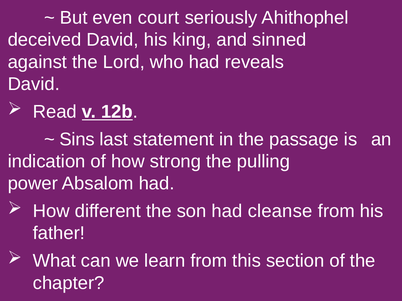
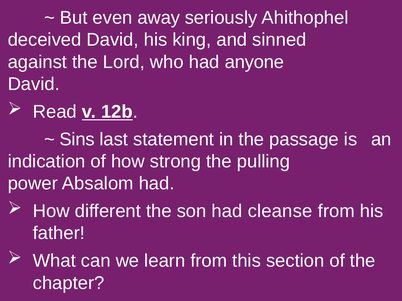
court: court -> away
reveals: reveals -> anyone
